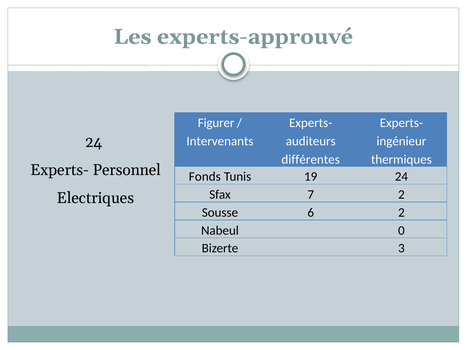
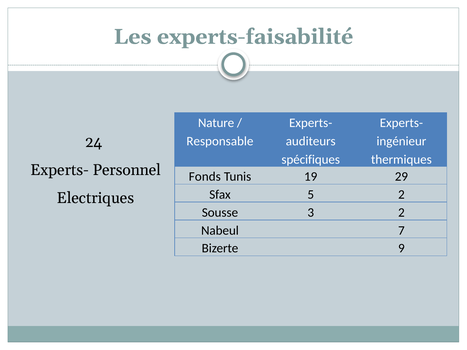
experts-approuvé: experts-approuvé -> experts-faisabilité
Figurer: Figurer -> Nature
Intervenants: Intervenants -> Responsable
différentes: différentes -> spécifiques
19 24: 24 -> 29
7: 7 -> 5
6: 6 -> 3
0: 0 -> 7
3: 3 -> 9
